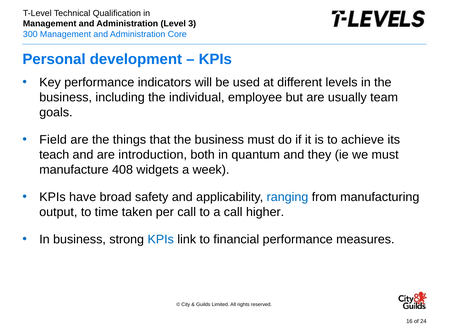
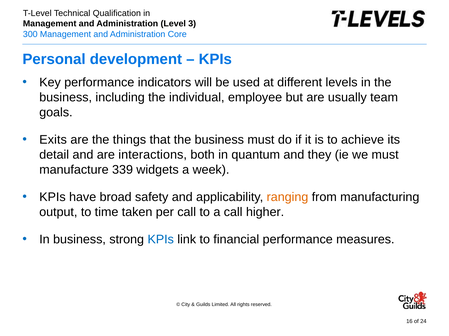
Field: Field -> Exits
teach: teach -> detail
introduction: introduction -> interactions
408: 408 -> 339
ranging colour: blue -> orange
